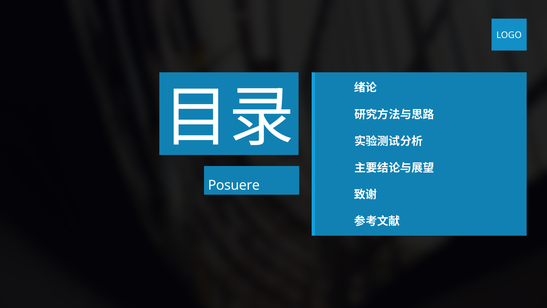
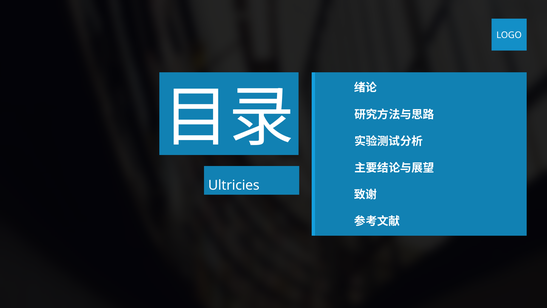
Posuere: Posuere -> Ultricies
